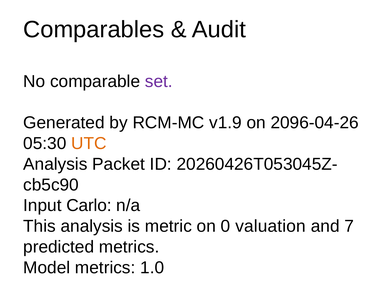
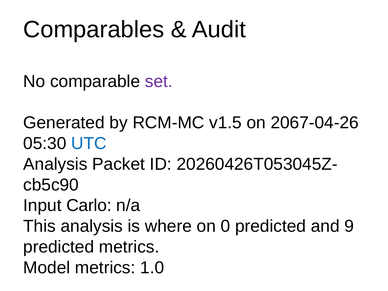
v1.9: v1.9 -> v1.5
2096-04-26: 2096-04-26 -> 2067-04-26
UTC colour: orange -> blue
metric: metric -> where
0 valuation: valuation -> predicted
7: 7 -> 9
